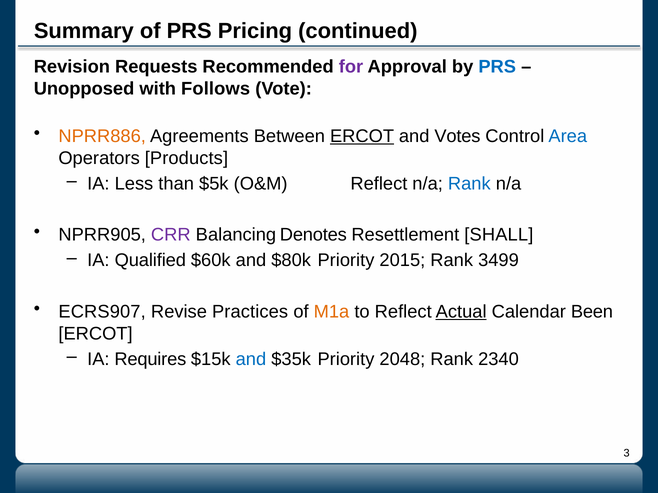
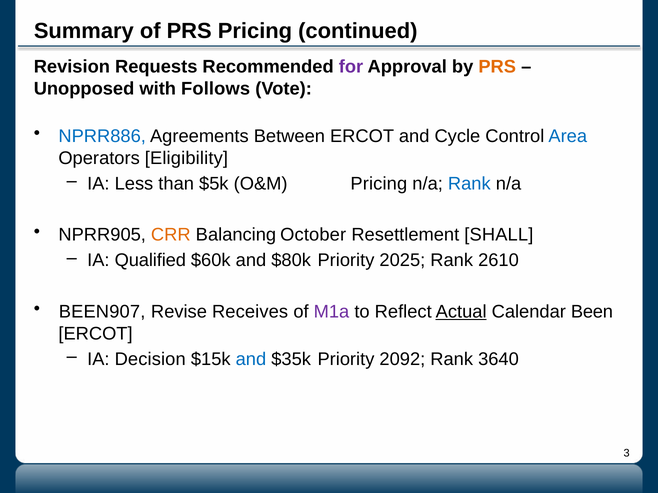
PRS at (497, 67) colour: blue -> orange
NPRR886 colour: orange -> blue
ERCOT at (362, 136) underline: present -> none
Votes: Votes -> Cycle
Products: Products -> Eligibility
O&M Reflect: Reflect -> Pricing
CRR colour: purple -> orange
Denotes: Denotes -> October
2015: 2015 -> 2025
3499: 3499 -> 2610
ECRS907: ECRS907 -> BEEN907
Practices: Practices -> Receives
M1a colour: orange -> purple
Requires: Requires -> Decision
2048: 2048 -> 2092
2340: 2340 -> 3640
